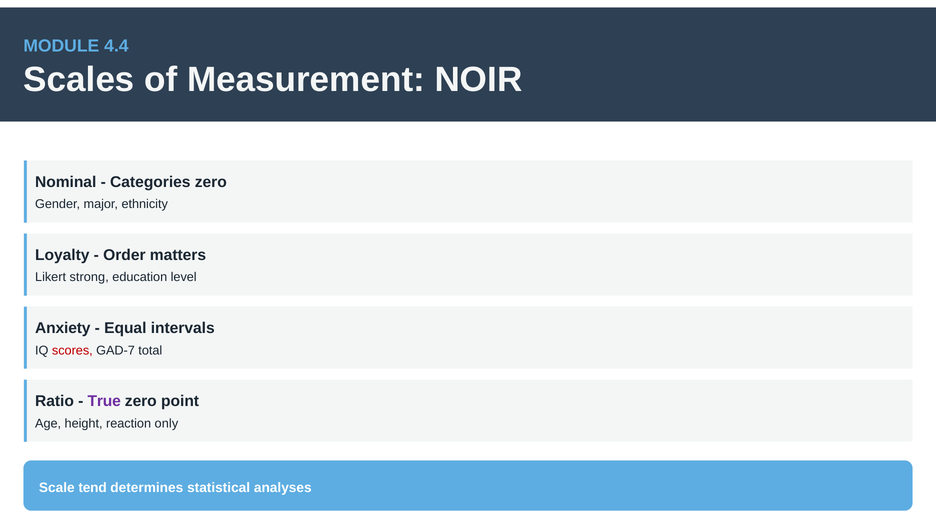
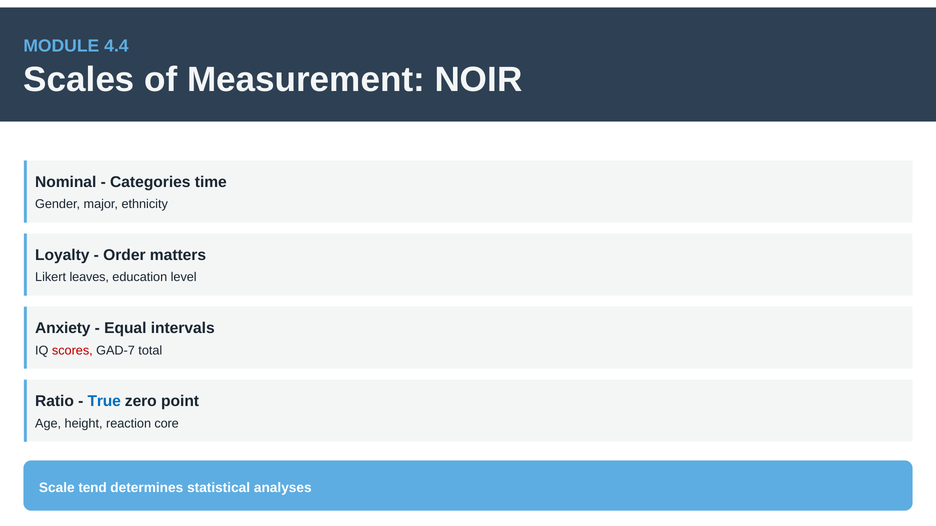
Categories zero: zero -> time
strong: strong -> leaves
True colour: purple -> blue
only: only -> core
